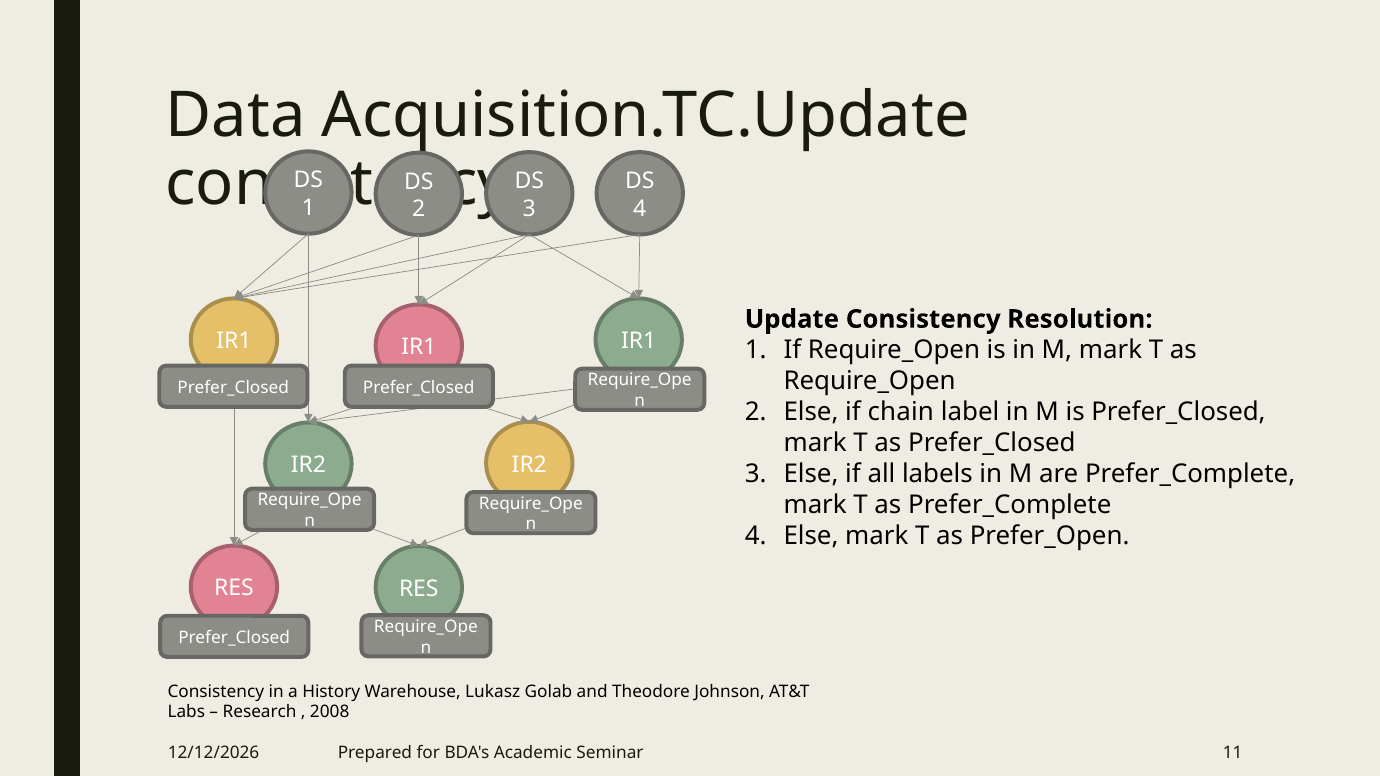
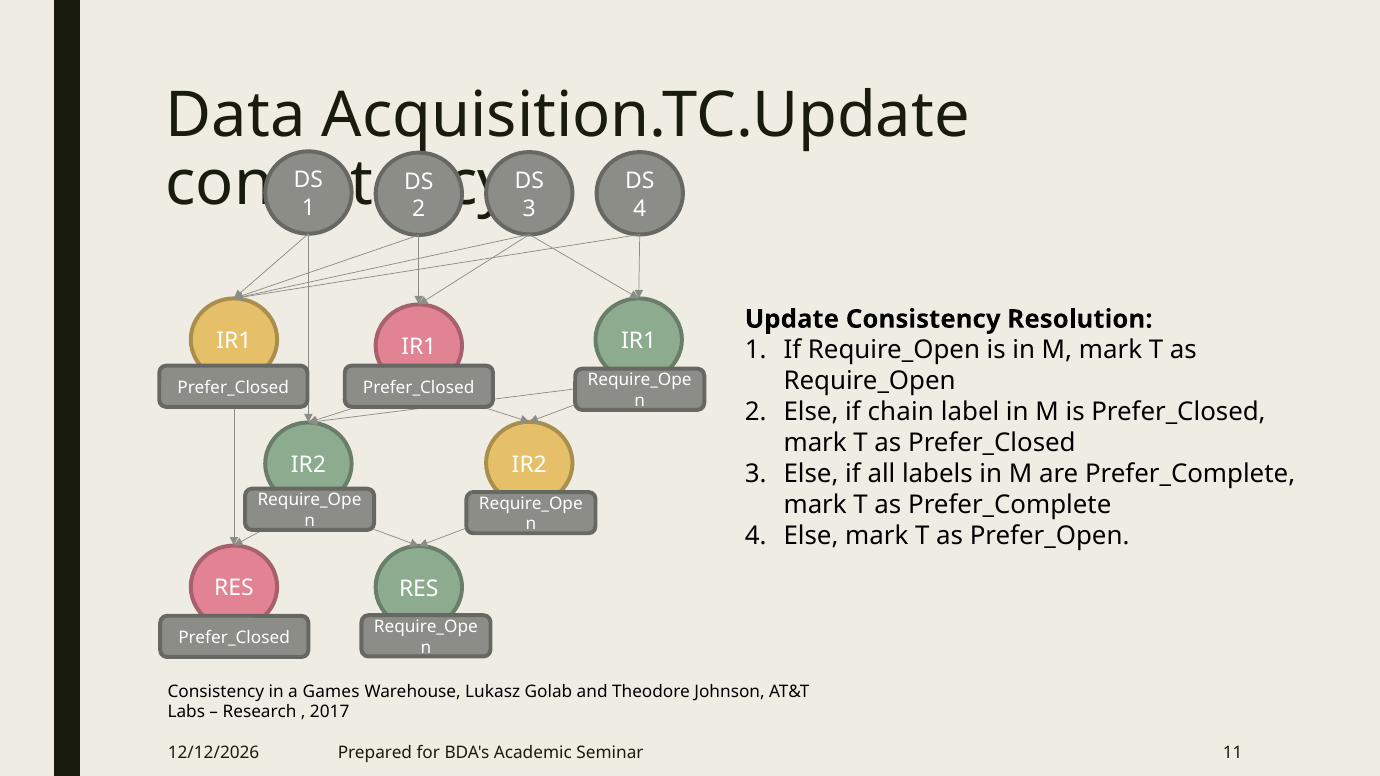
History: History -> Games
2008: 2008 -> 2017
